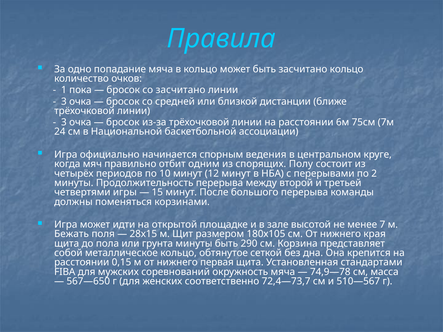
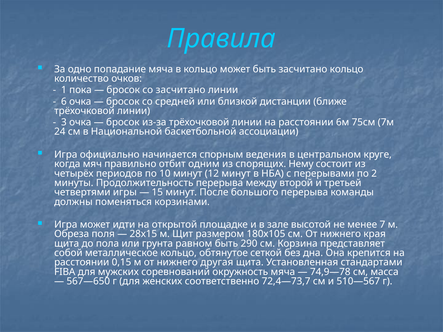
3 at (64, 102): 3 -> 6
Полу: Полу -> Нему
Бежать: Бежать -> Обреза
грунта минуты: минуты -> равном
первая: первая -> другая
